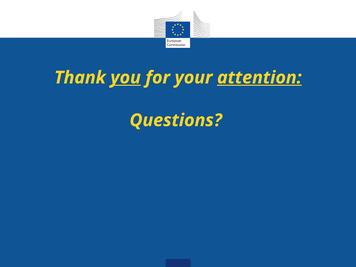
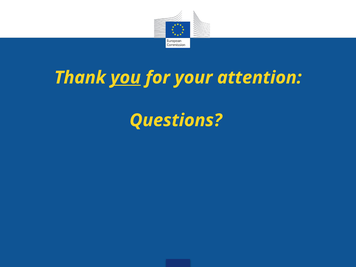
attention underline: present -> none
